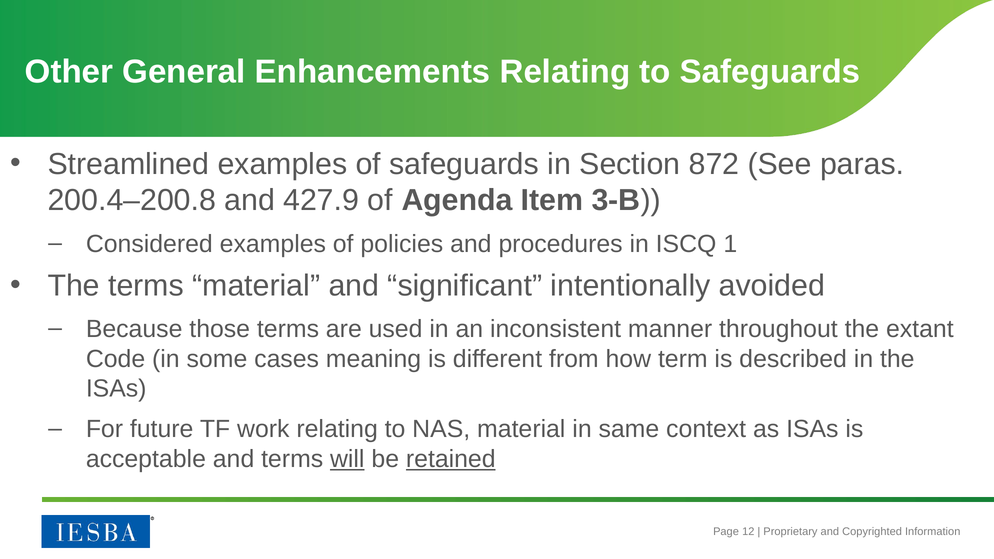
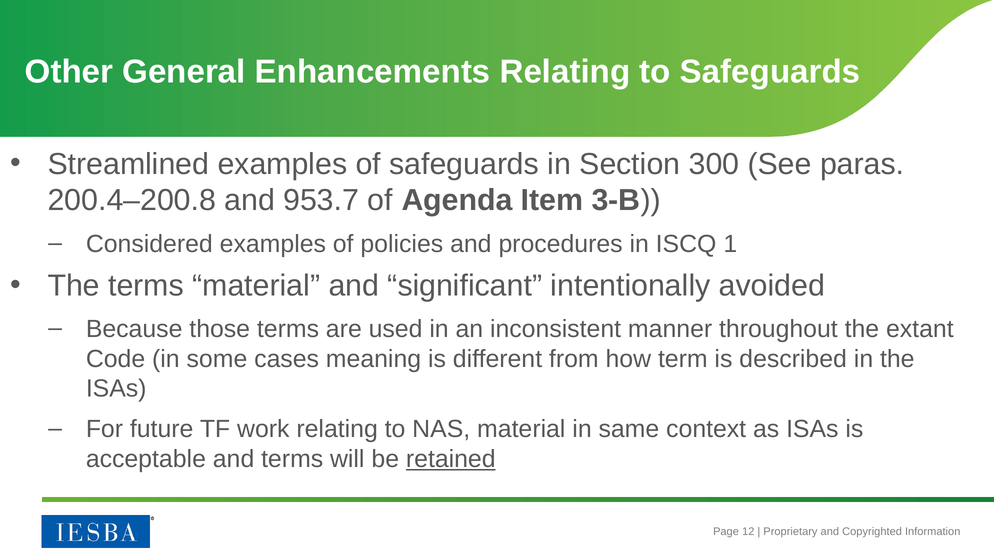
872: 872 -> 300
427.9: 427.9 -> 953.7
will underline: present -> none
